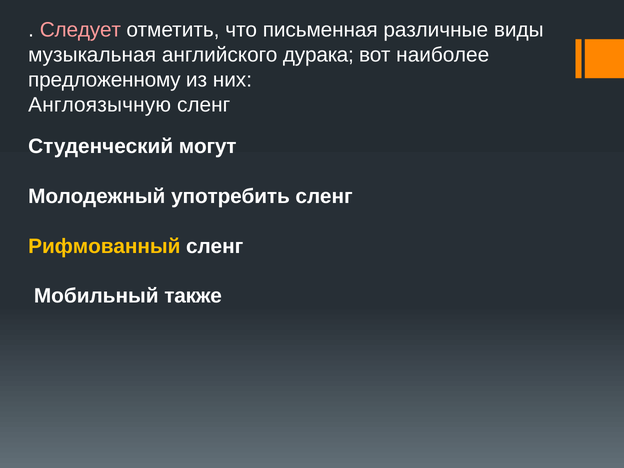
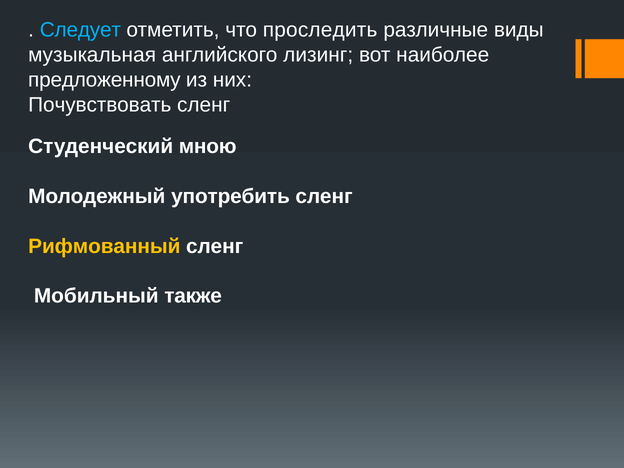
Следует colour: pink -> light blue
письменная: письменная -> проследить
дурака: дурака -> лизинг
Англоязычную: Англоязычную -> Почувствовать
могут: могут -> мною
